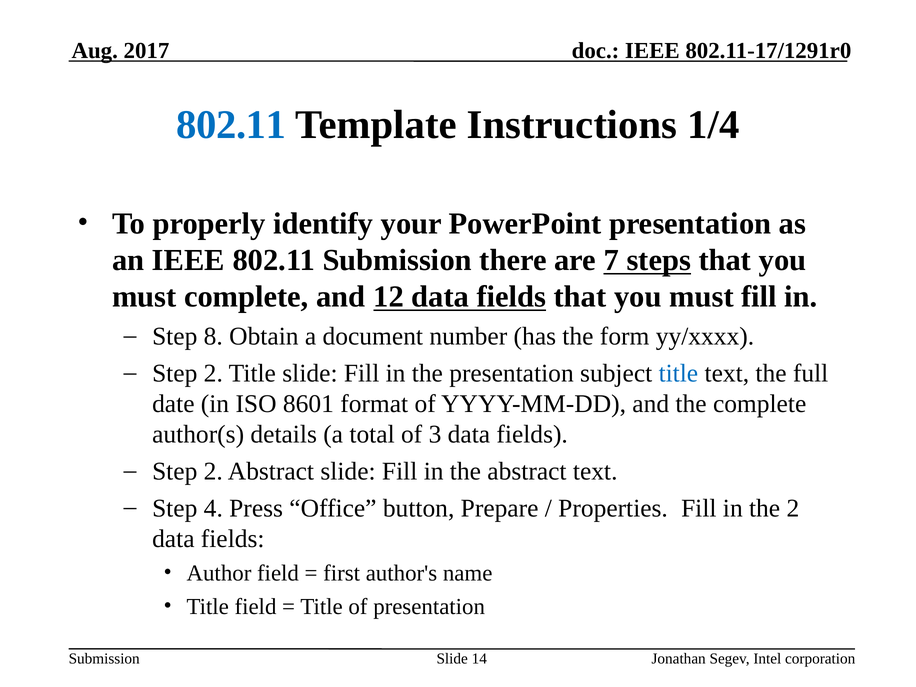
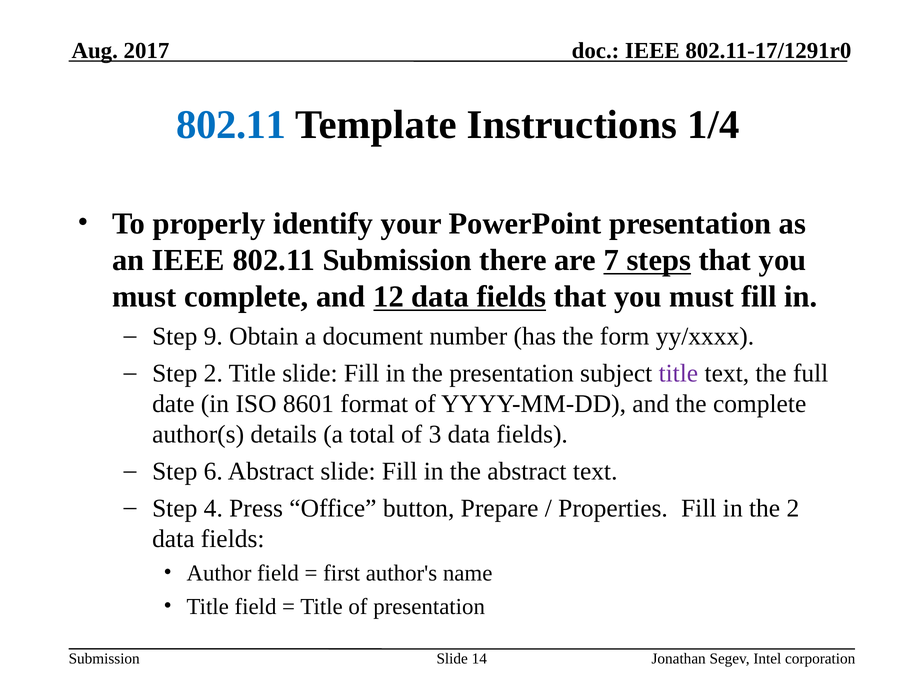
8: 8 -> 9
title at (678, 373) colour: blue -> purple
2 at (213, 471): 2 -> 6
